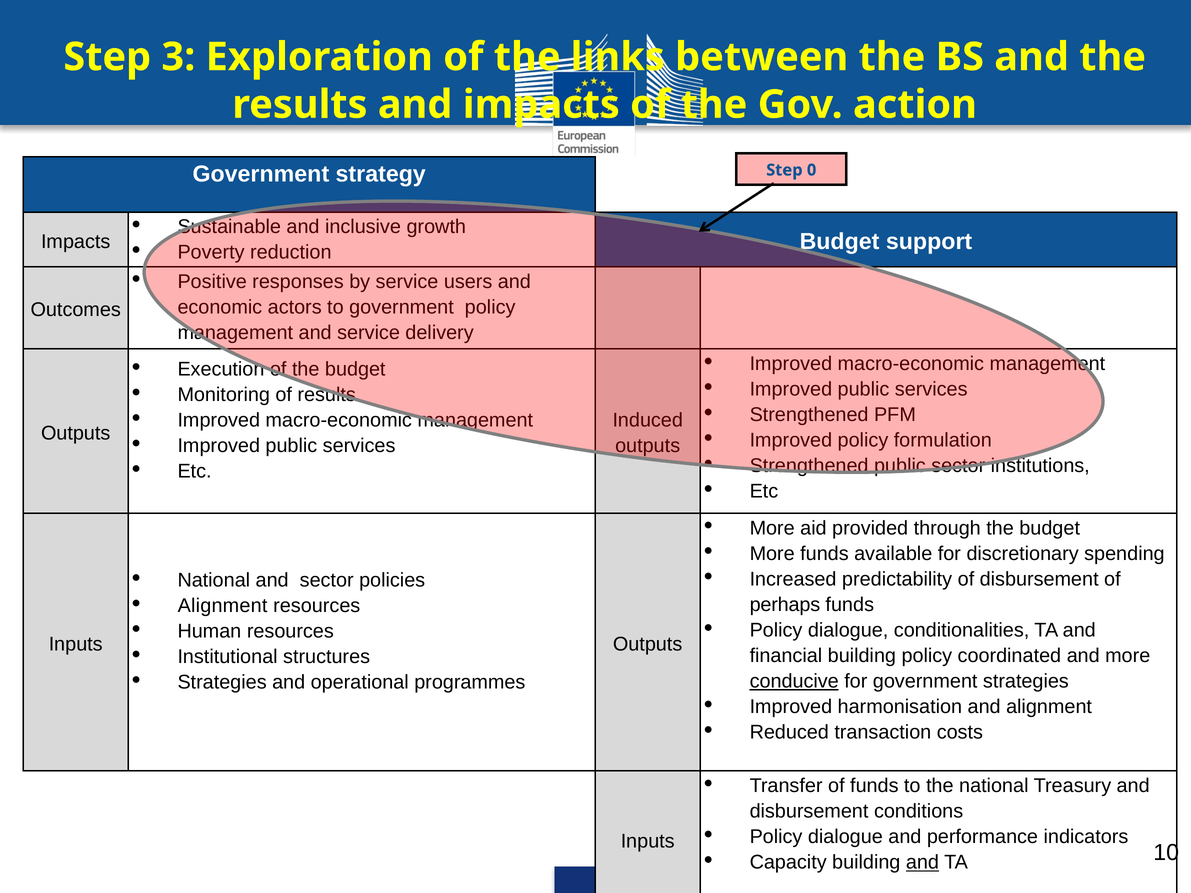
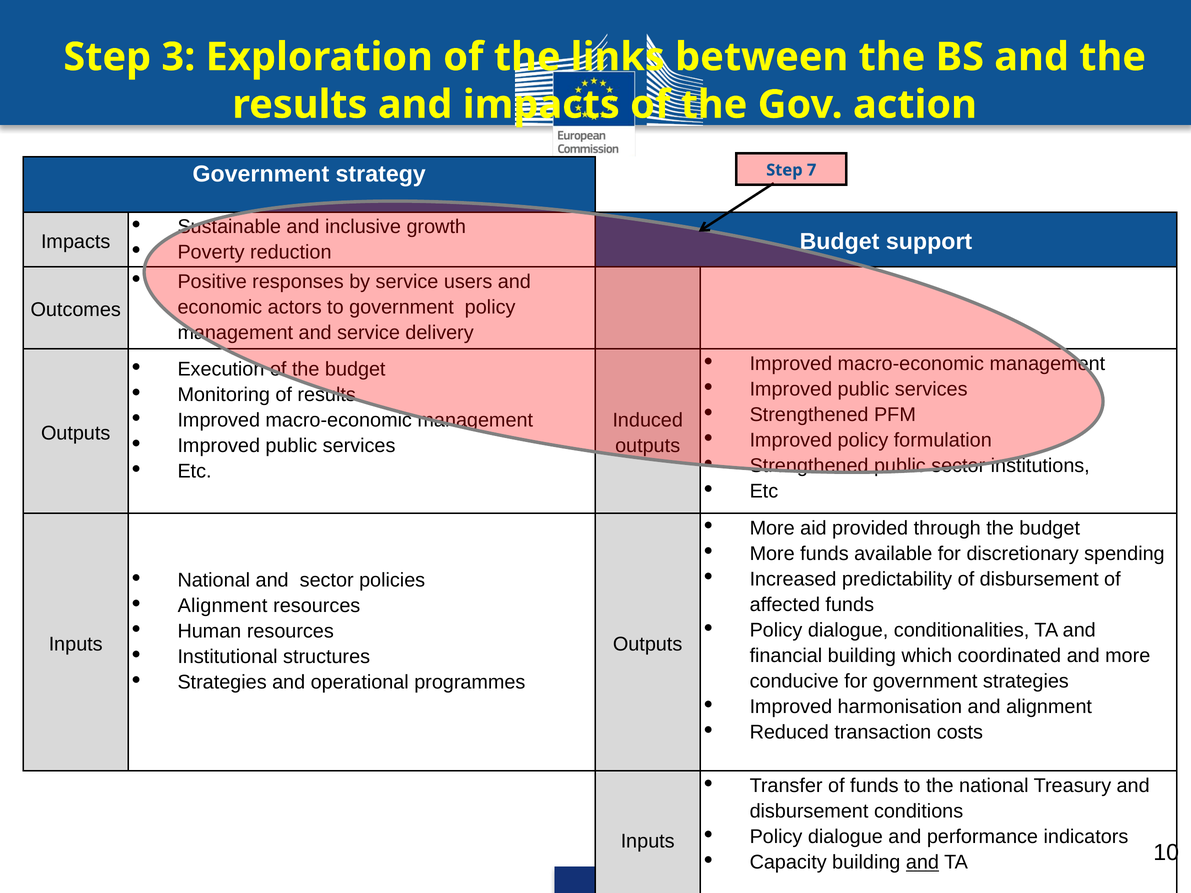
0: 0 -> 7
perhaps: perhaps -> affected
building policy: policy -> which
conducive underline: present -> none
